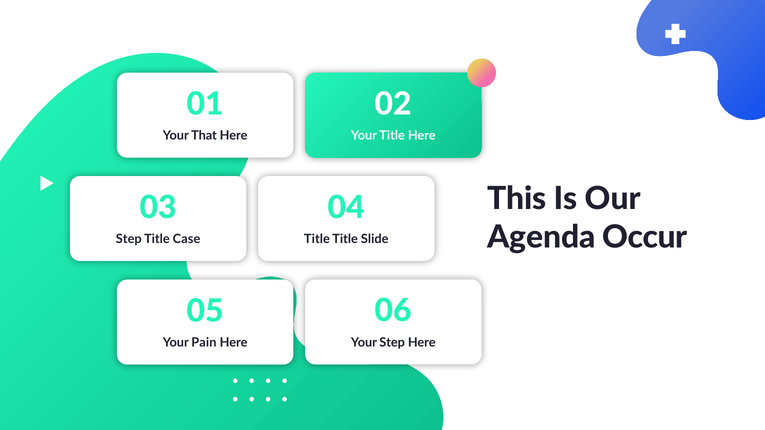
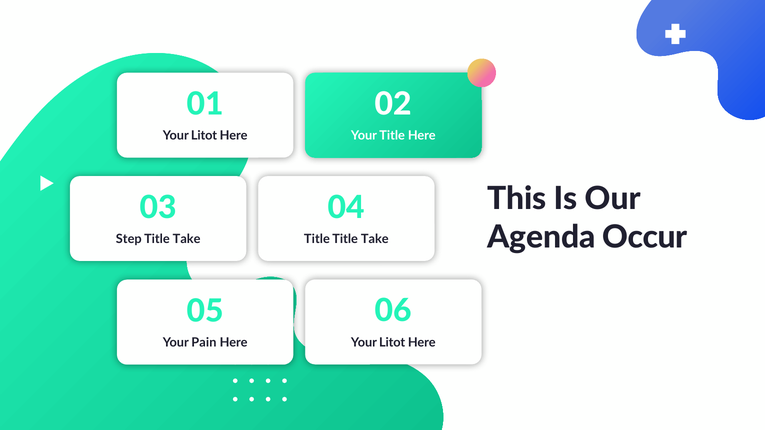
That at (204, 136): That -> Litot
Case at (187, 239): Case -> Take
Slide at (375, 239): Slide -> Take
Step at (392, 343): Step -> Litot
